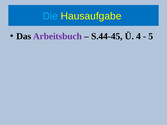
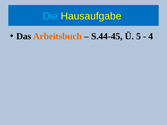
Arbeitsbuch colour: purple -> orange
4: 4 -> 5
5: 5 -> 4
